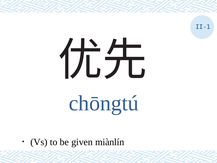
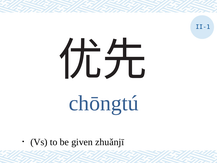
miànlín: miànlín -> zhuǎnjī
